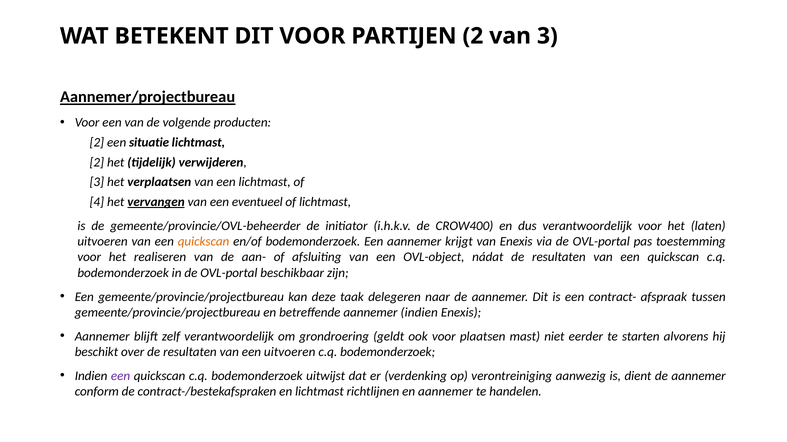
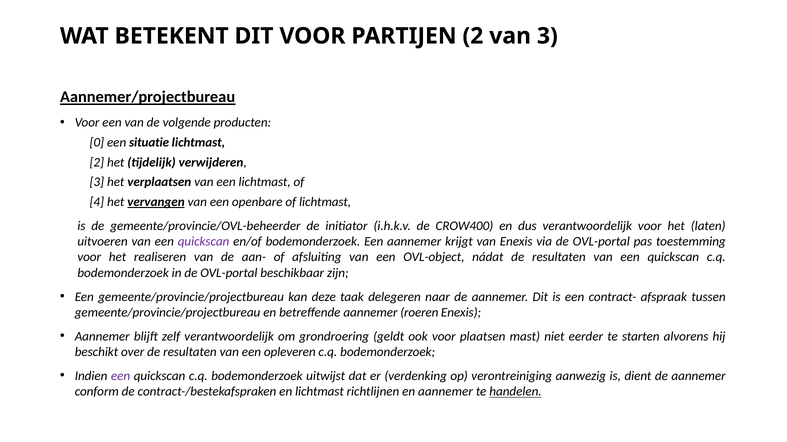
2 at (97, 143): 2 -> 0
eventueel: eventueel -> openbare
quickscan at (204, 242) colour: orange -> purple
aannemer indien: indien -> roeren
een uitvoeren: uitvoeren -> opleveren
handelen underline: none -> present
